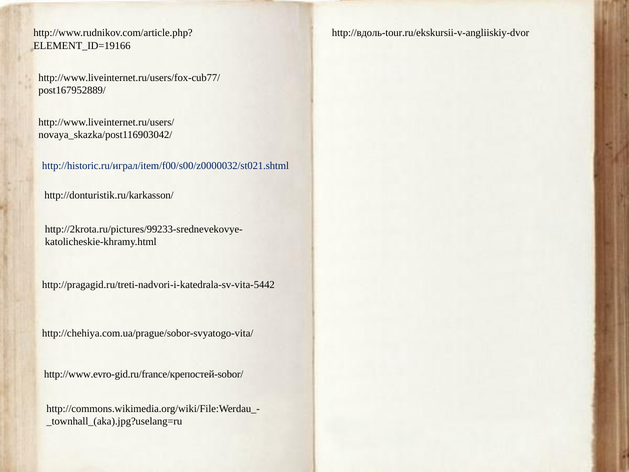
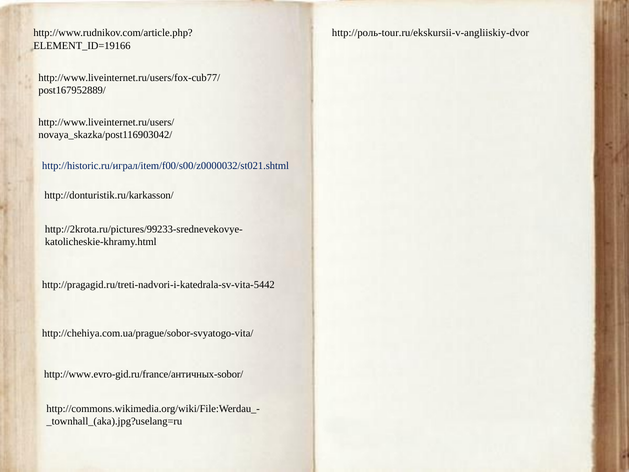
http://вдоль-tour.ru/ekskursii-v-angliiskiy-dvor: http://вдоль-tour.ru/ekskursii-v-angliiskiy-dvor -> http://роль-tour.ru/ekskursii-v-angliiskiy-dvor
http://www.evro-gid.ru/france/крепостей-sobor/: http://www.evro-gid.ru/france/крепостей-sobor/ -> http://www.evro-gid.ru/france/античных-sobor/
